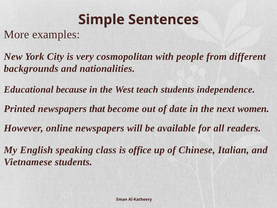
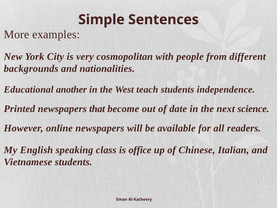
because: because -> another
women: women -> science
